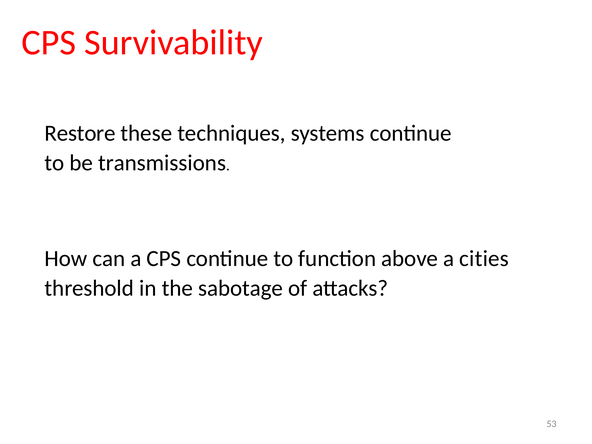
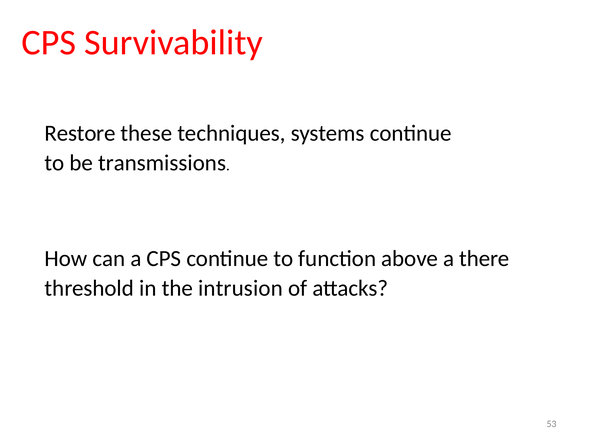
cities: cities -> there
sabotage: sabotage -> intrusion
